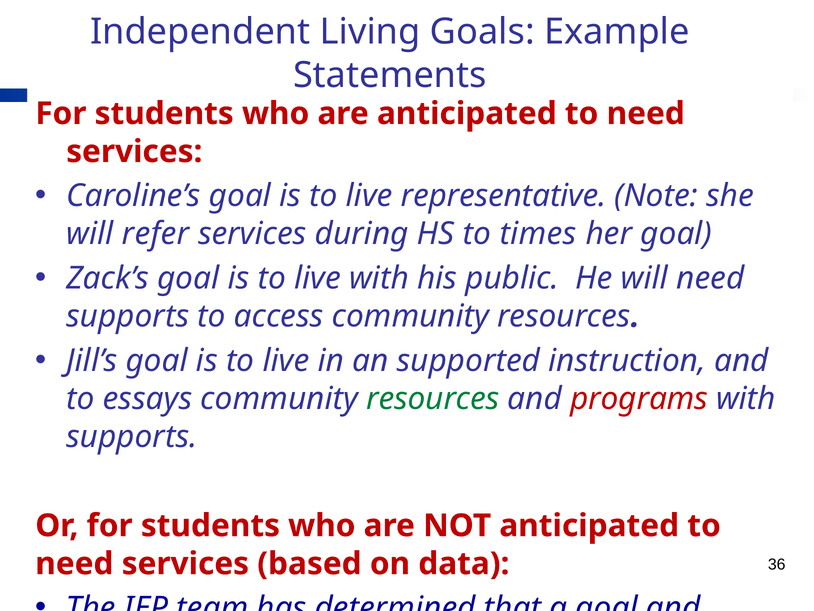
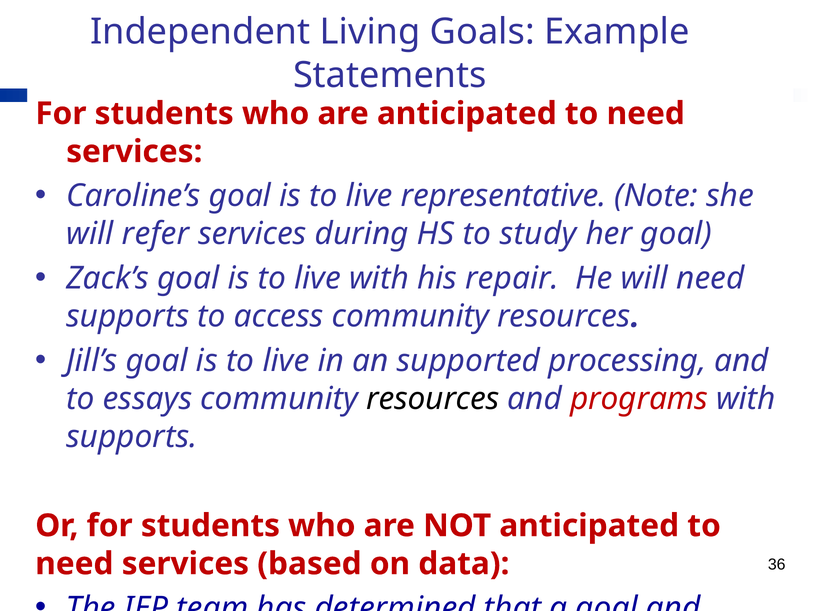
times: times -> study
public: public -> repair
instruction: instruction -> processing
resources at (433, 399) colour: green -> black
